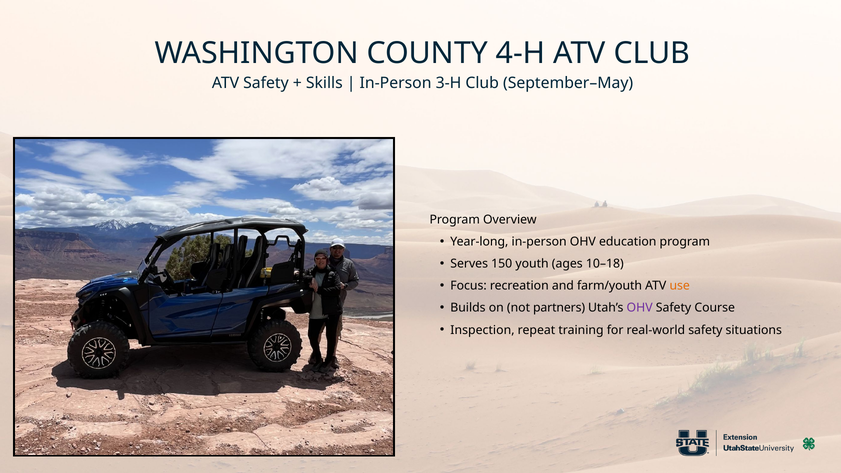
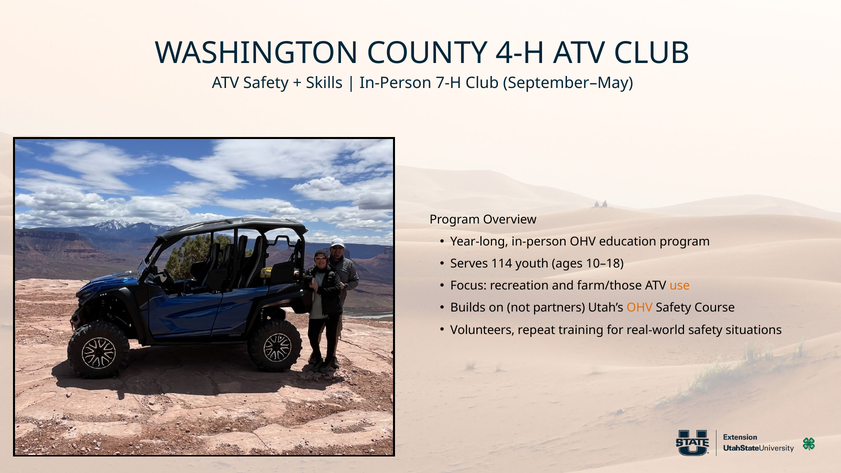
3-H: 3-H -> 7-H
150: 150 -> 114
farm/youth: farm/youth -> farm/those
OHV at (640, 308) colour: purple -> orange
Inspection: Inspection -> Volunteers
